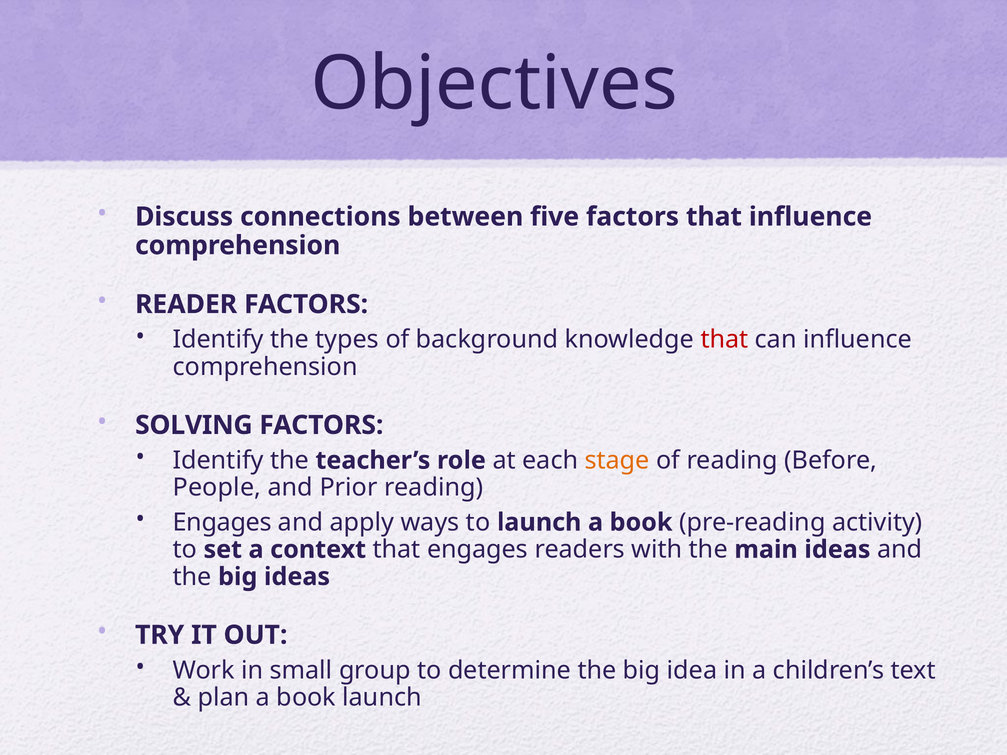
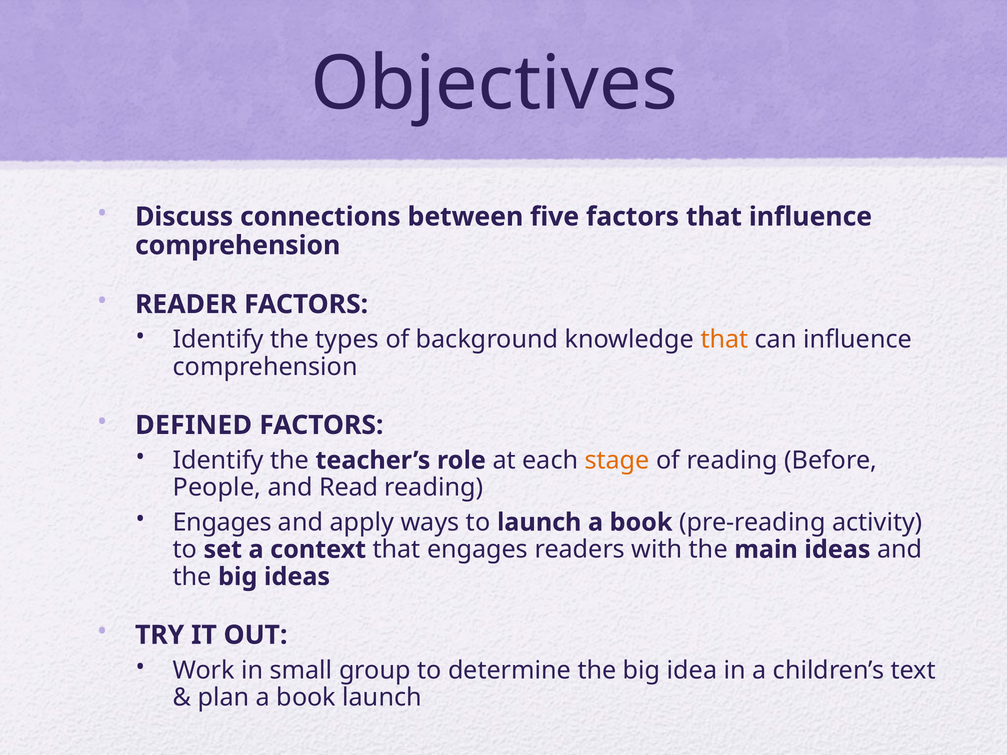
that at (724, 340) colour: red -> orange
SOLVING: SOLVING -> DEFINED
Prior: Prior -> Read
